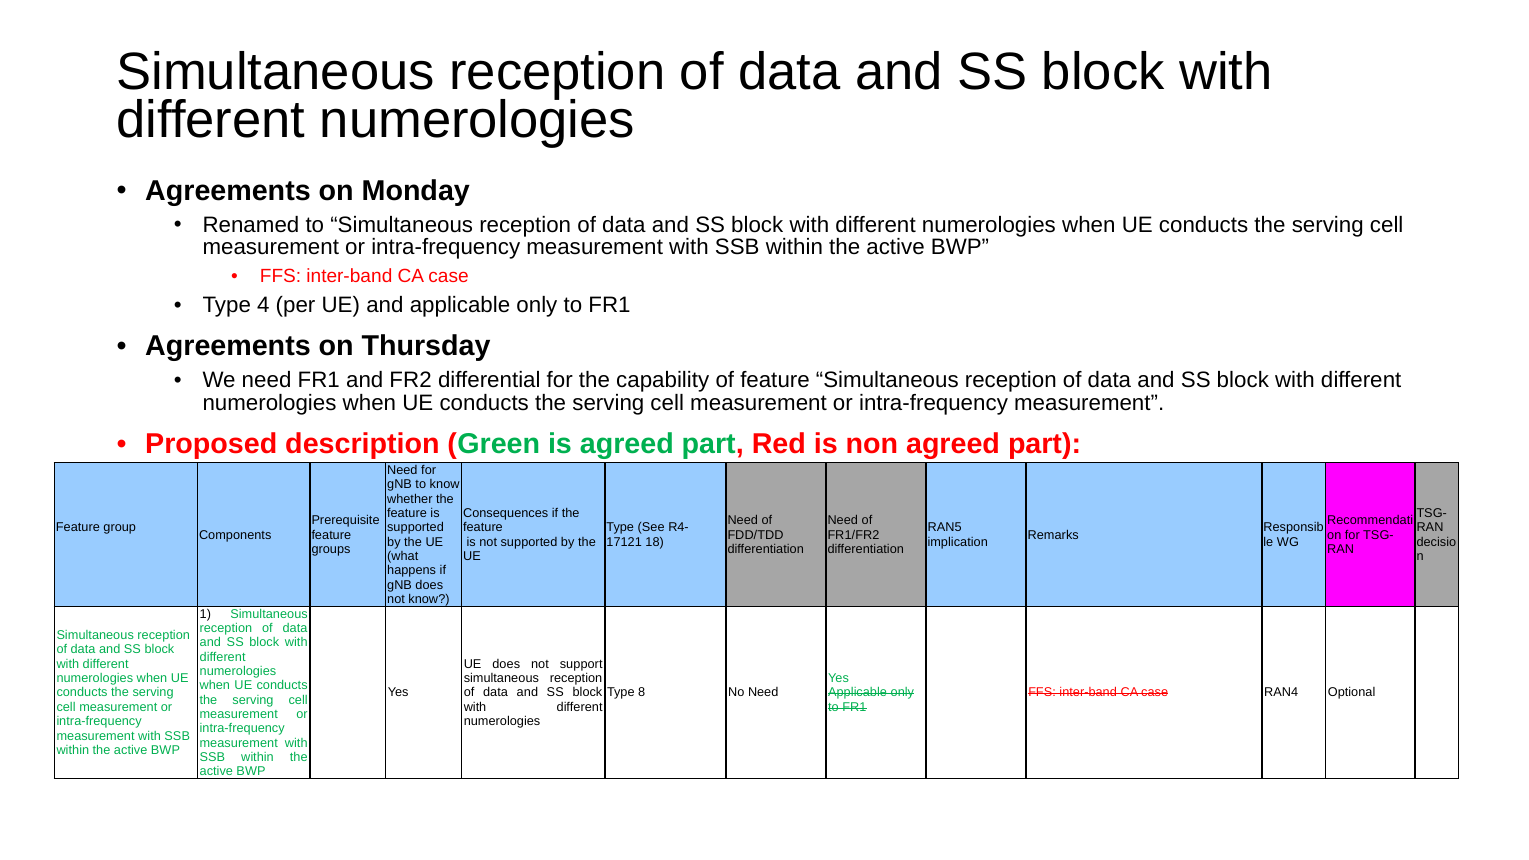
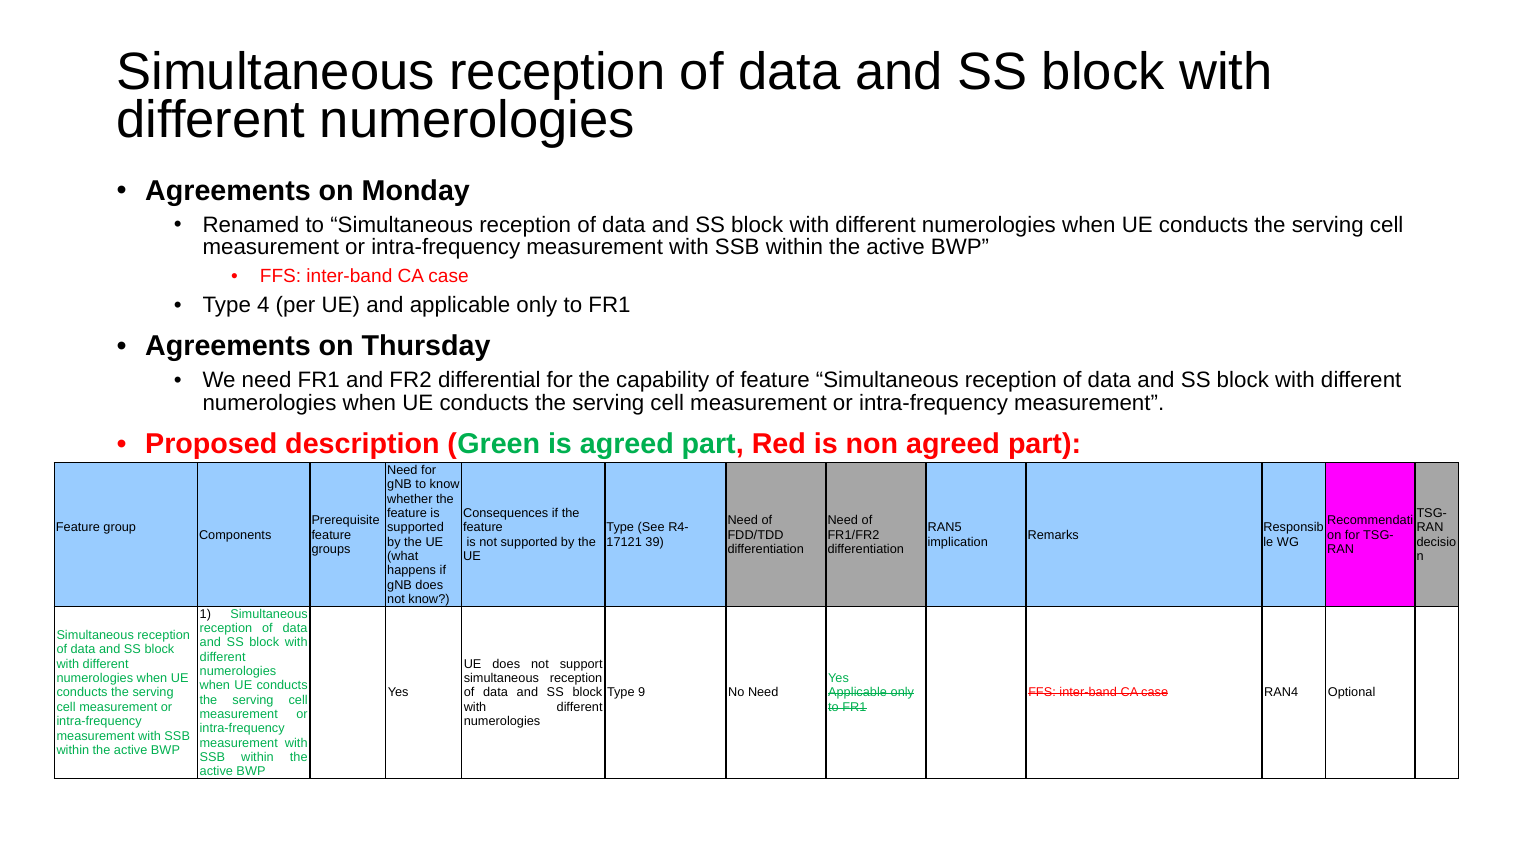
18: 18 -> 39
8: 8 -> 9
